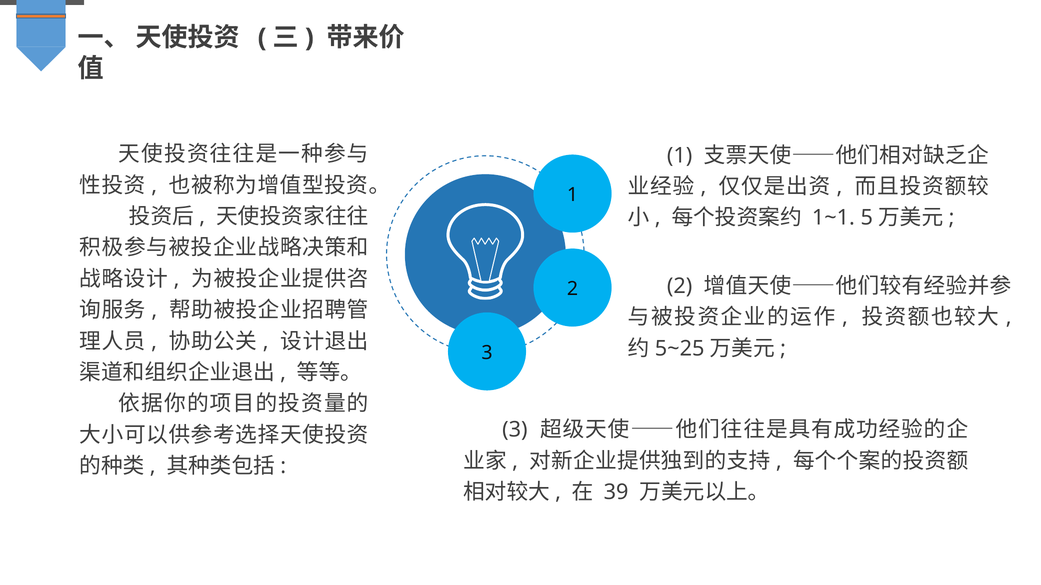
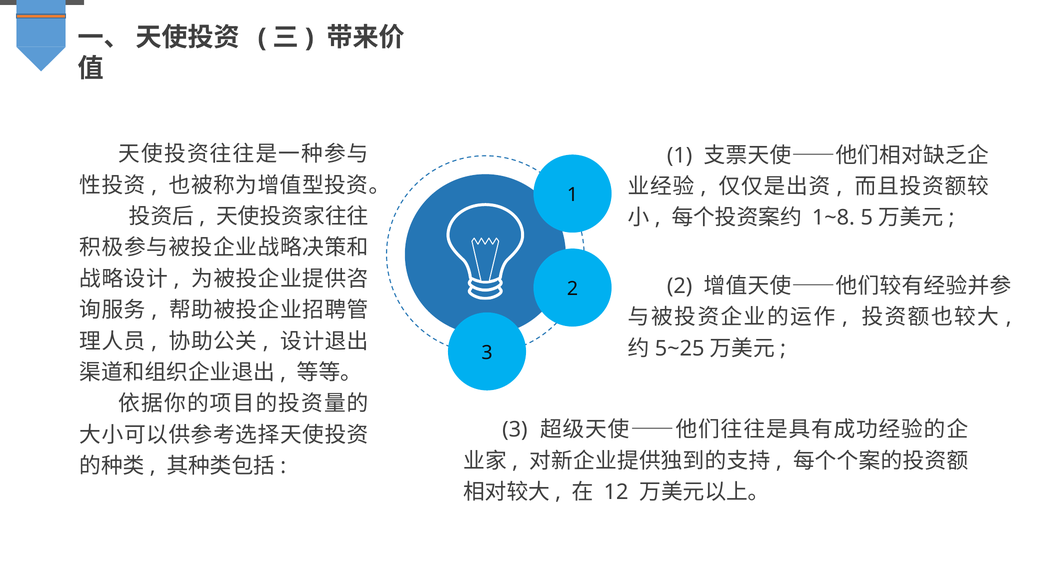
1~1: 1~1 -> 1~8
39: 39 -> 12
